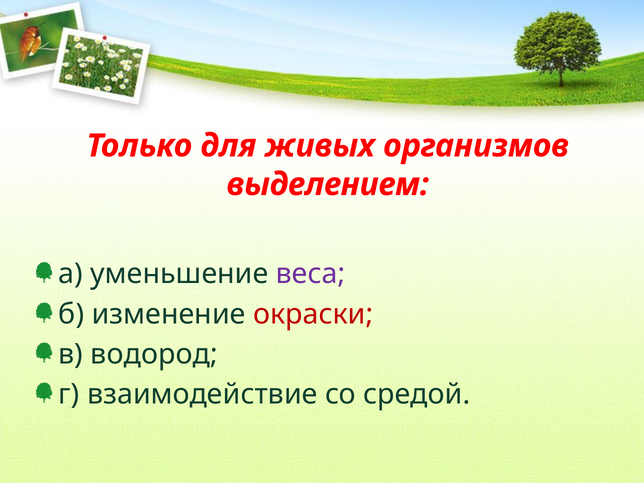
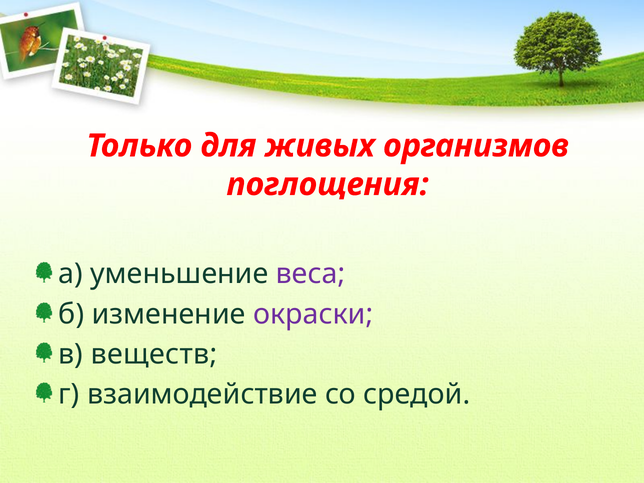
выделением: выделением -> поглощения
окраски colour: red -> purple
водород: водород -> веществ
